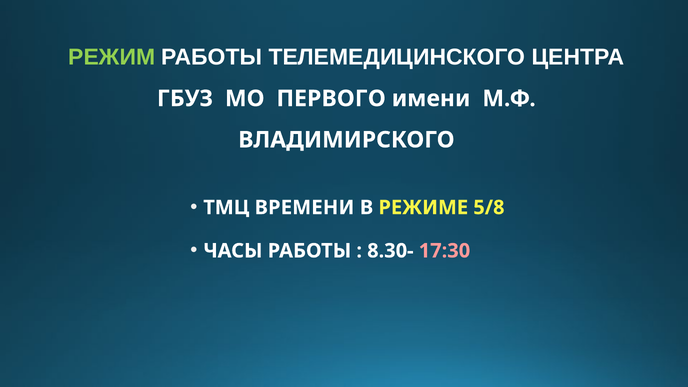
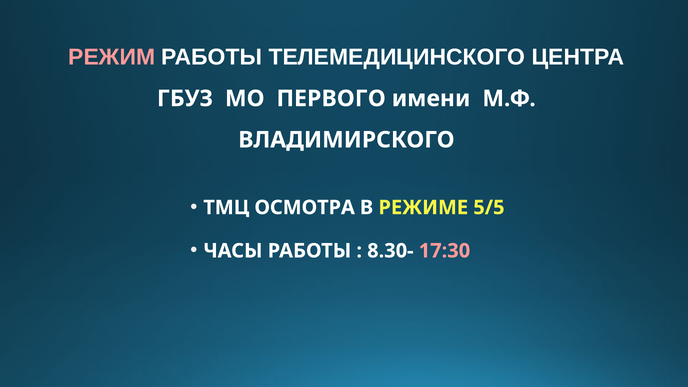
РЕЖИМ colour: light green -> pink
ВРЕМЕНИ: ВРЕМЕНИ -> ОСМОТРА
5/8: 5/8 -> 5/5
